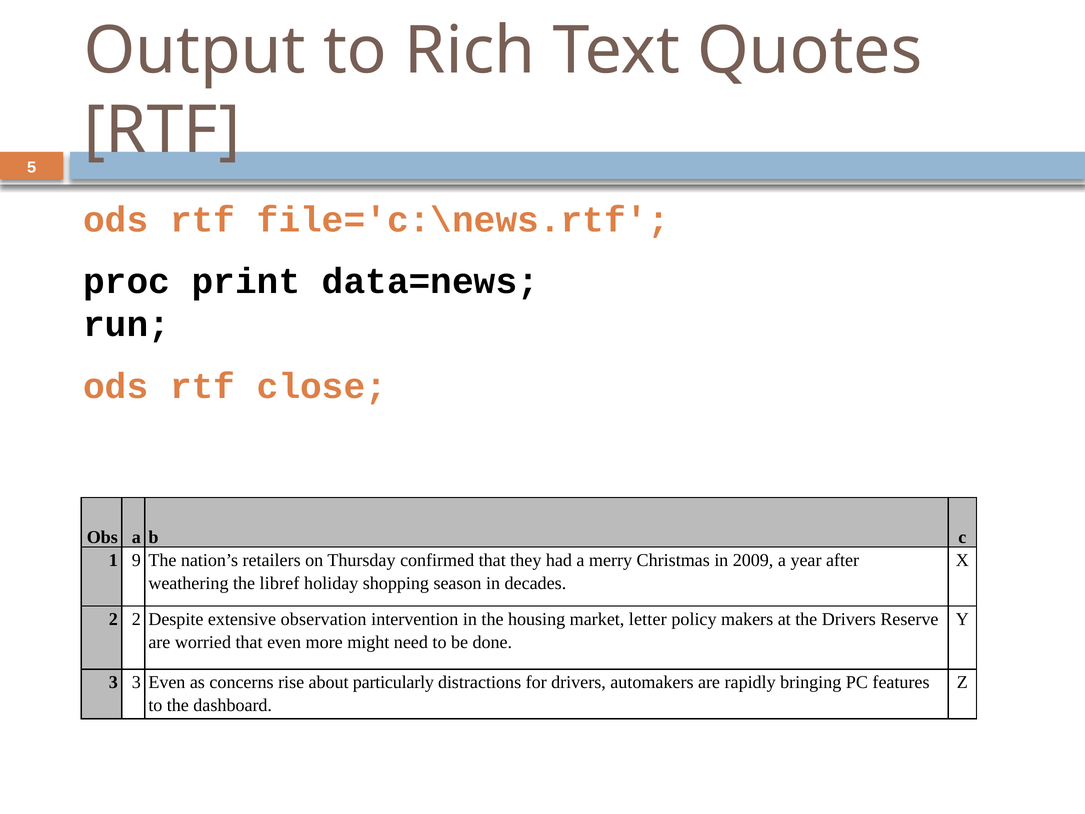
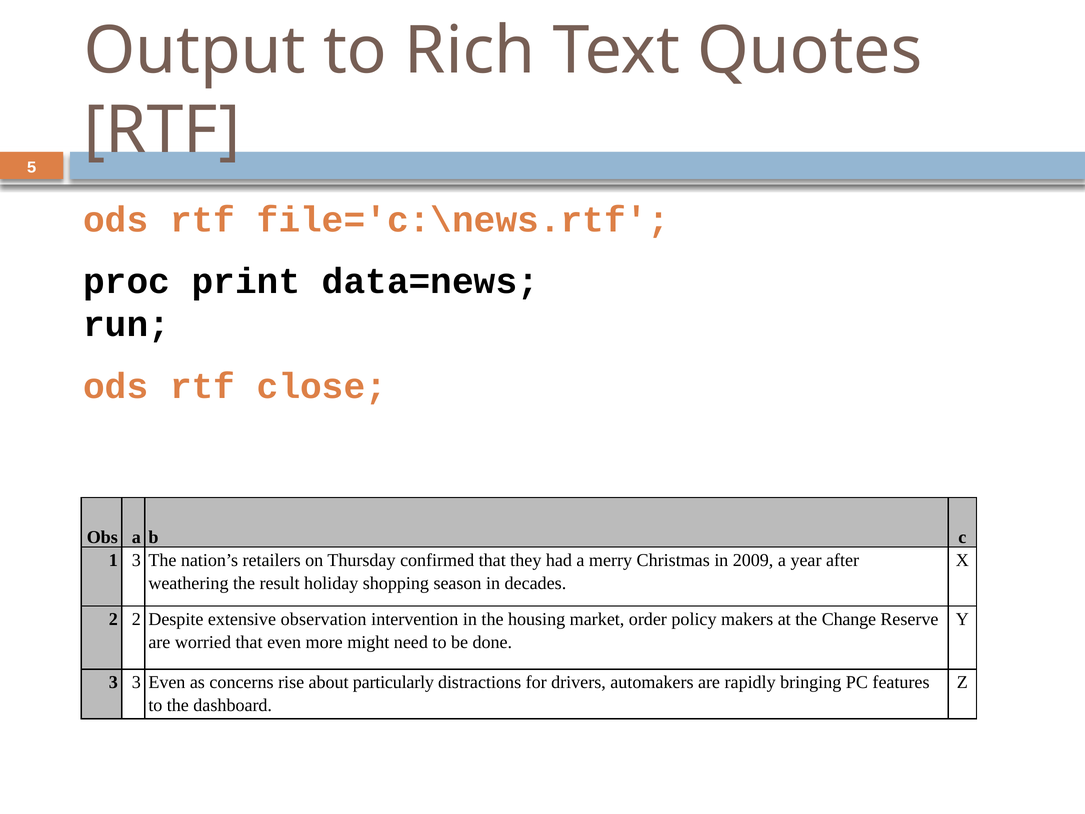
1 9: 9 -> 3
libref: libref -> result
letter: letter -> order
the Drivers: Drivers -> Change
